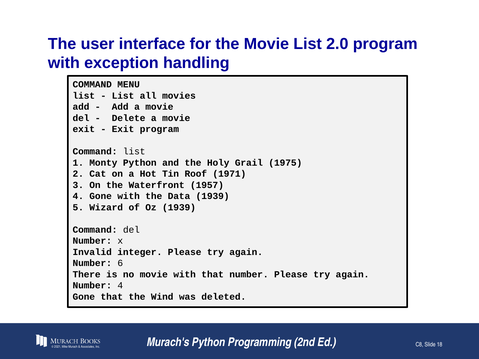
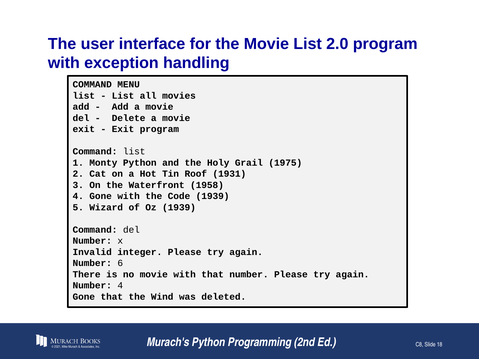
1971: 1971 -> 1931
1957: 1957 -> 1958
Data: Data -> Code
